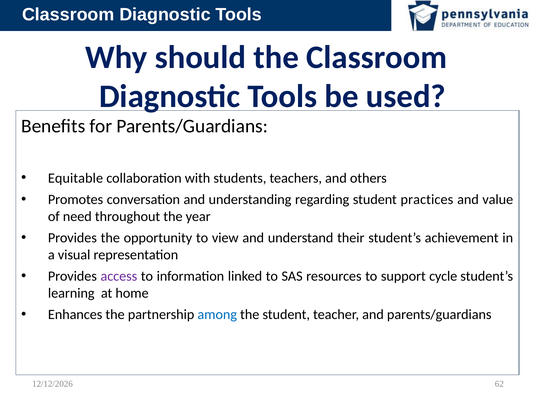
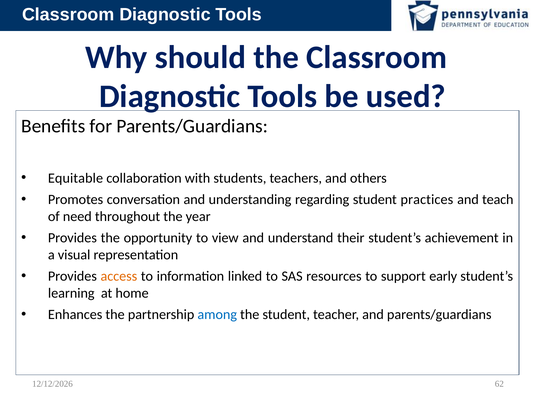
value: value -> teach
access colour: purple -> orange
cycle: cycle -> early
